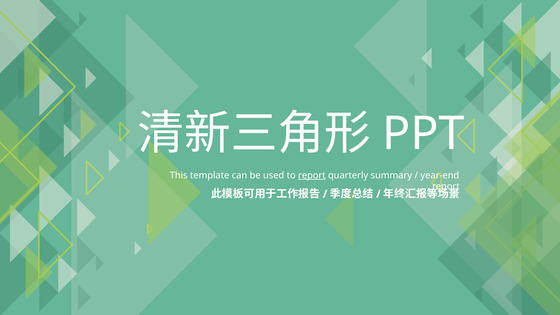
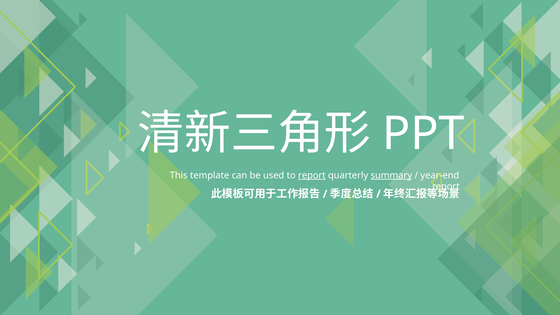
summary underline: none -> present
